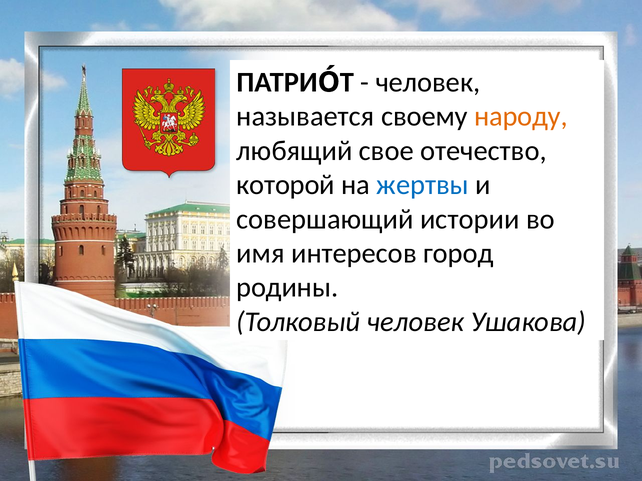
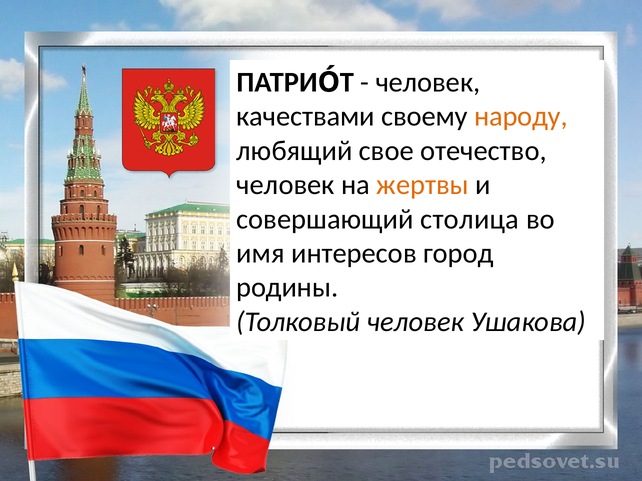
называется: называется -> качествами
которой at (286, 185): которой -> человек
жертвы colour: blue -> orange
истории: истории -> столица
